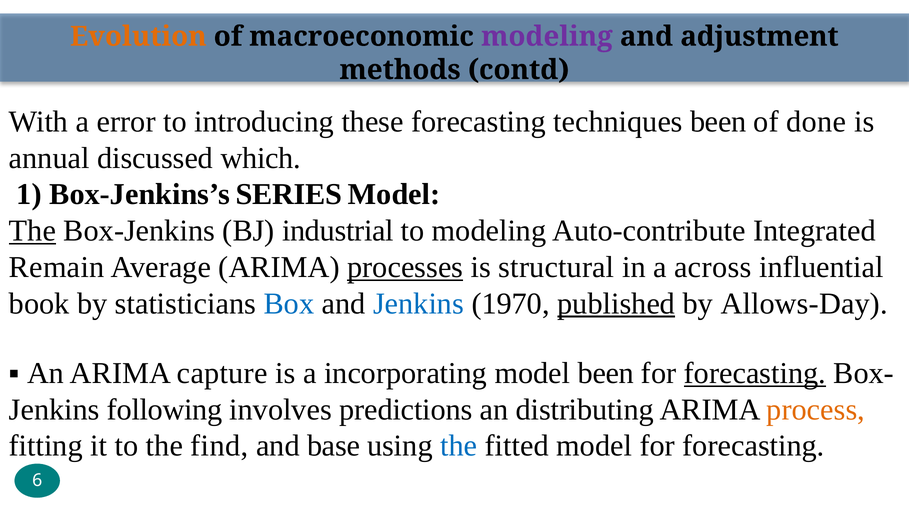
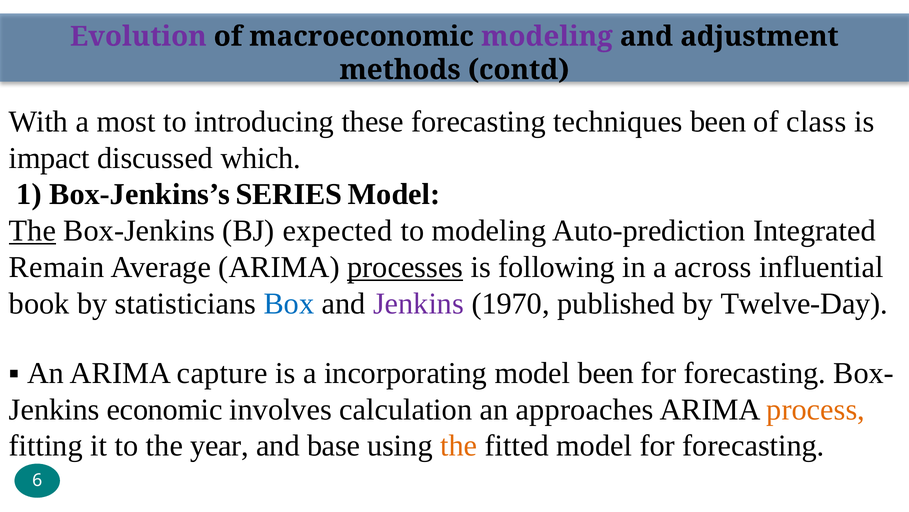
Evolution colour: orange -> purple
error: error -> most
done: done -> class
annual: annual -> impact
industrial: industrial -> expected
Auto-contribute: Auto-contribute -> Auto-prediction
structural: structural -> following
Jenkins at (419, 303) colour: blue -> purple
published underline: present -> none
Allows-Day: Allows-Day -> Twelve-Day
forecasting at (755, 373) underline: present -> none
following: following -> economic
predictions: predictions -> calculation
distributing: distributing -> approaches
find: find -> year
the at (459, 446) colour: blue -> orange
